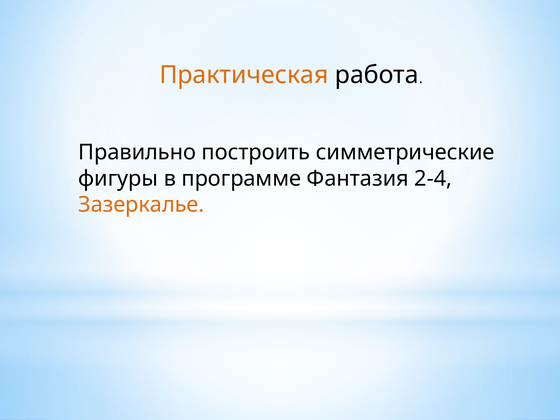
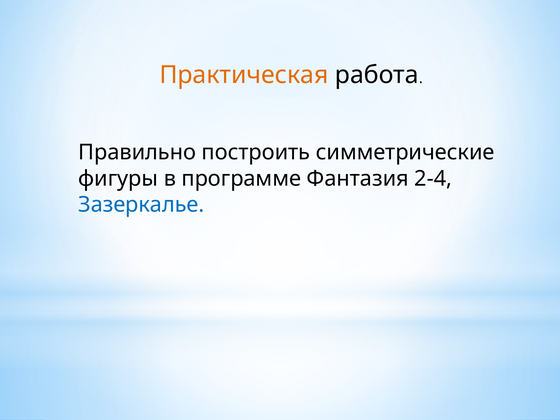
Зазеркалье colour: orange -> blue
